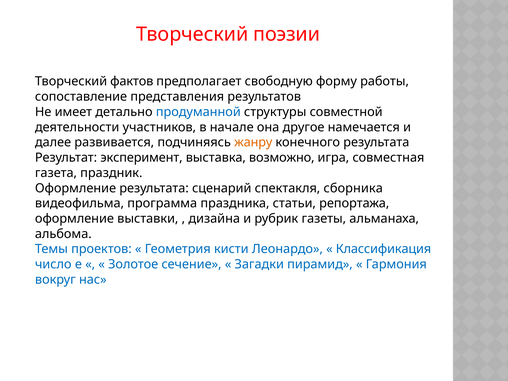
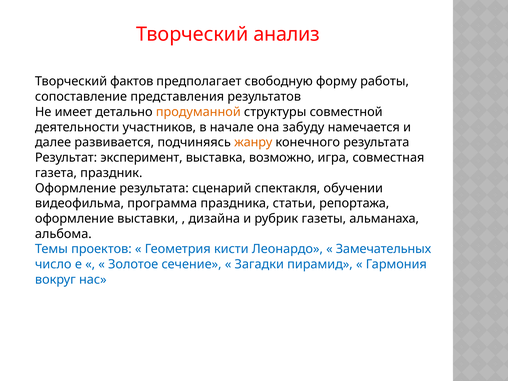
поэзии: поэзии -> анализ
продуманной colour: blue -> orange
другое: другое -> забуду
сборника: сборника -> обучении
Классификация: Классификация -> Замечательных
